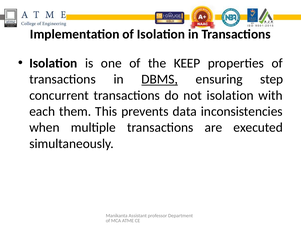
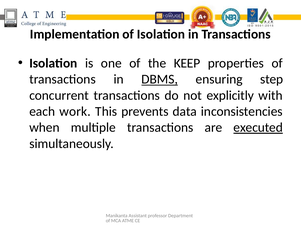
not isolation: isolation -> explicitly
them: them -> work
executed underline: none -> present
